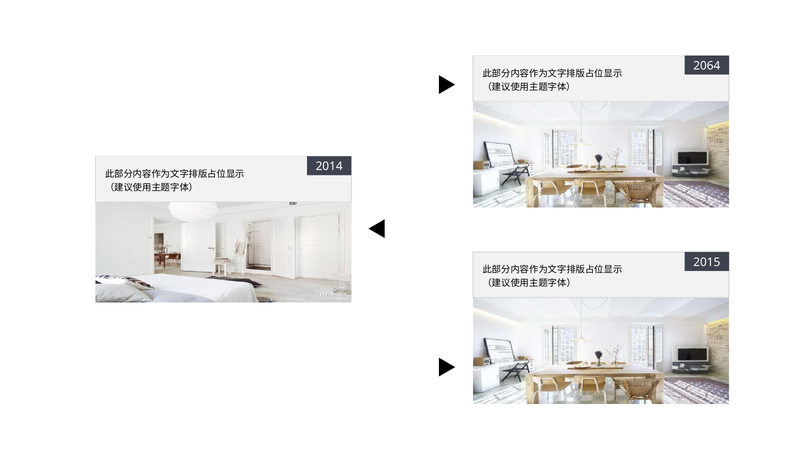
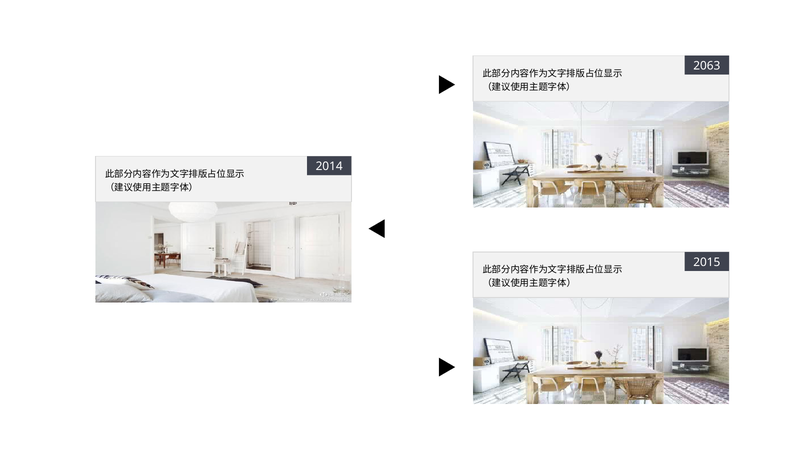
2064: 2064 -> 2063
